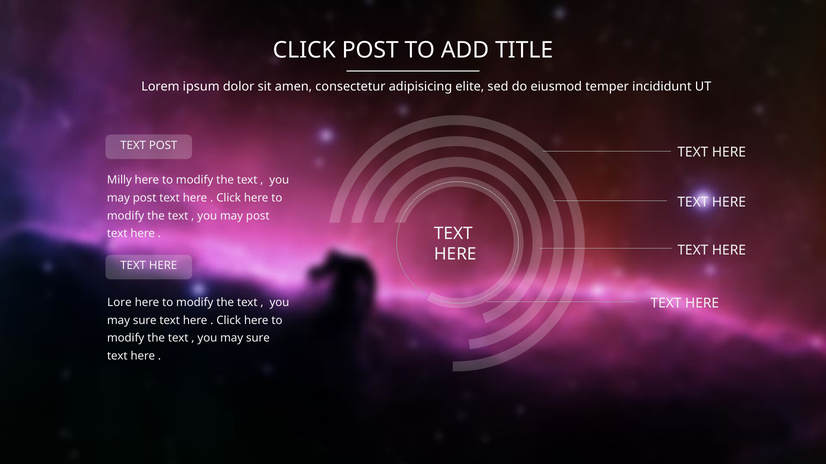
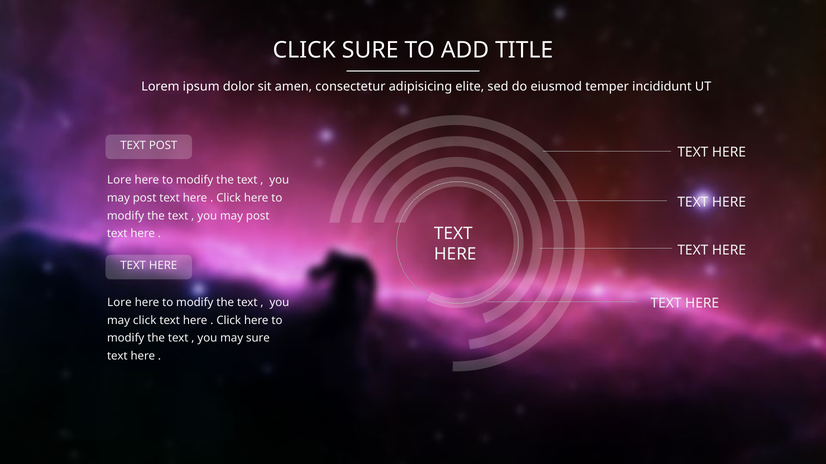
CLICK POST: POST -> SURE
Milly at (119, 180): Milly -> Lore
sure at (145, 321): sure -> click
